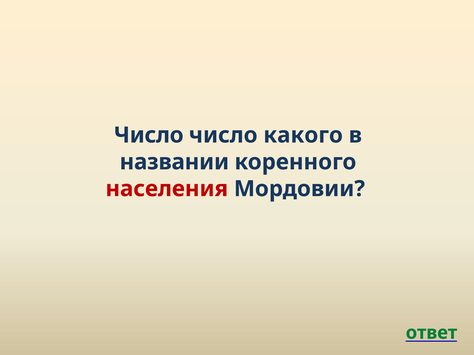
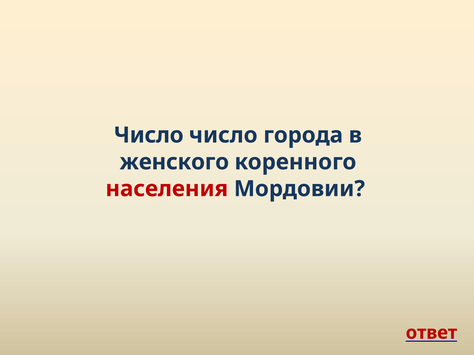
какого: какого -> города
названии: названии -> женского
ответ colour: green -> red
